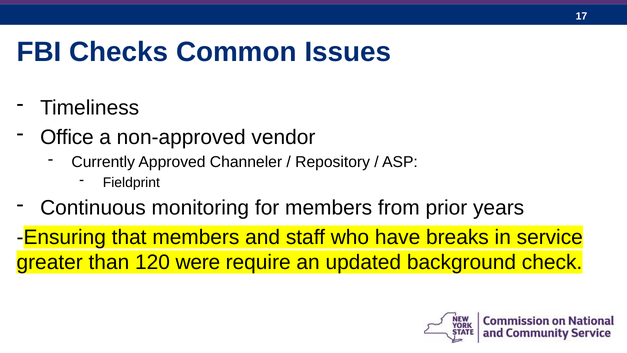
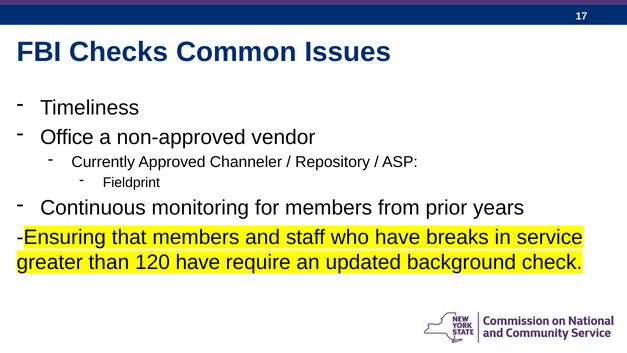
120 were: were -> have
